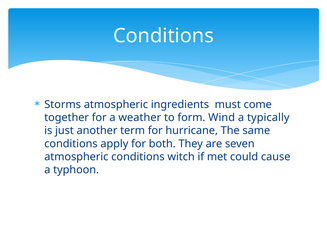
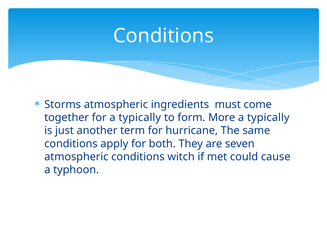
for a weather: weather -> typically
Wind: Wind -> More
